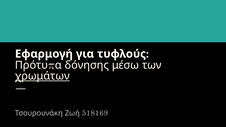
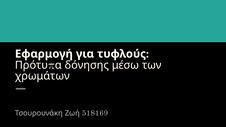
χρωμάτων underline: present -> none
